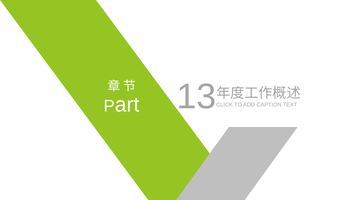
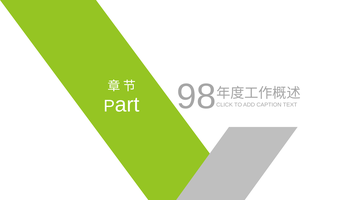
13: 13 -> 98
